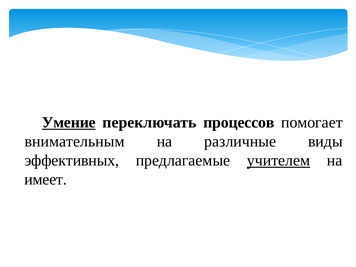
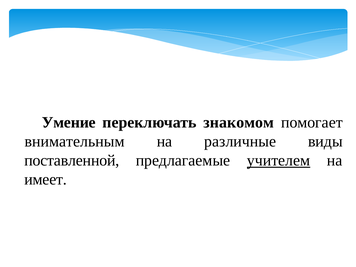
Умение underline: present -> none
процессов: процессов -> знакомом
эффективных: эффективных -> поставленной
